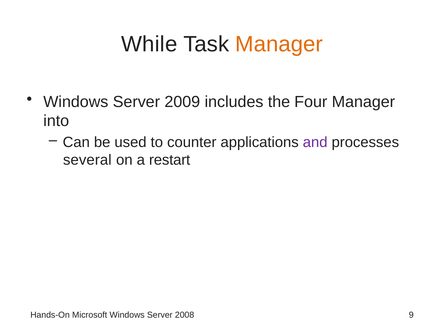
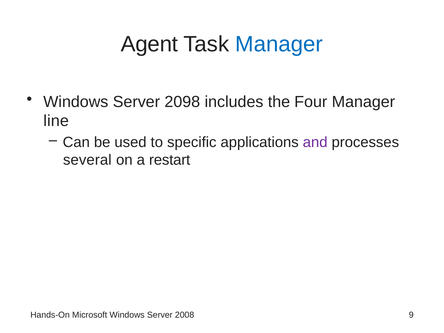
While: While -> Agent
Manager at (279, 44) colour: orange -> blue
2009: 2009 -> 2098
into: into -> line
counter: counter -> specific
